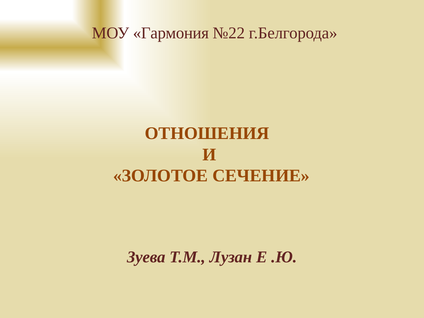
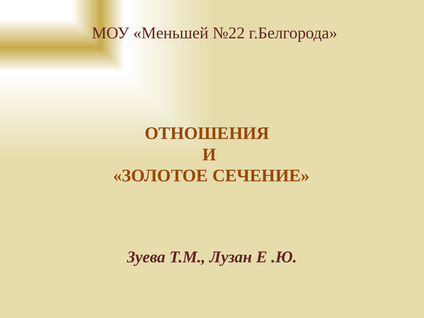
Гармония: Гармония -> Меньшей
